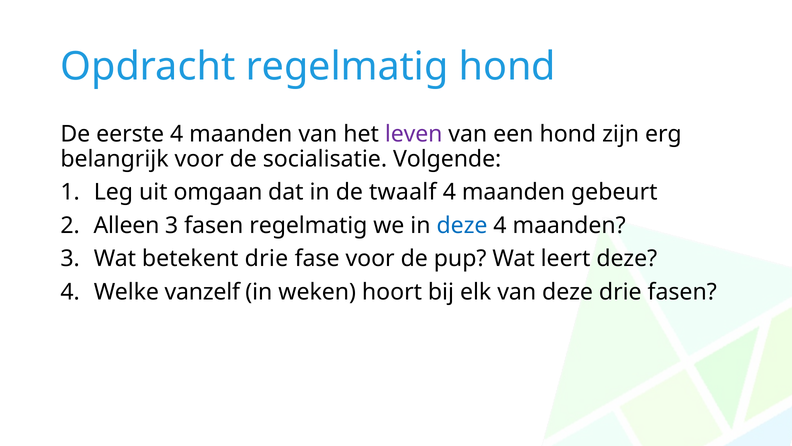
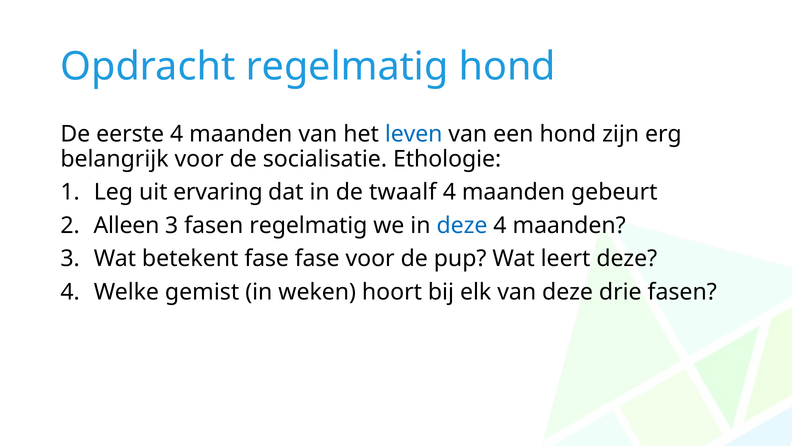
leven colour: purple -> blue
Volgende: Volgende -> Ethologie
omgaan: omgaan -> ervaring
betekent drie: drie -> fase
vanzelf: vanzelf -> gemist
